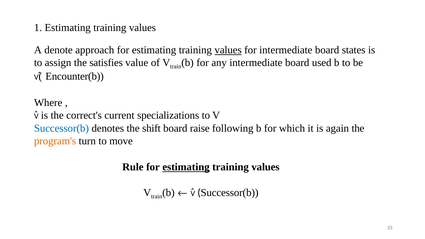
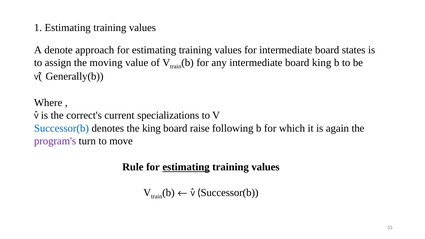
values at (228, 50) underline: present -> none
satisfies: satisfies -> moving
board used: used -> king
Encounter(b: Encounter(b -> Generally(b
the shift: shift -> king
program's colour: orange -> purple
